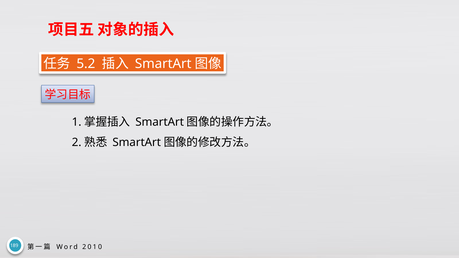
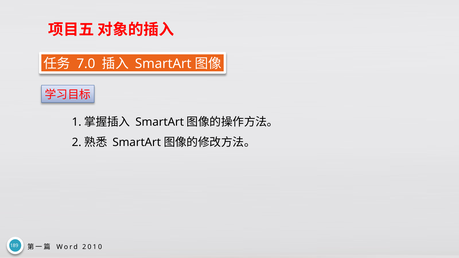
5.2: 5.2 -> 7.0
